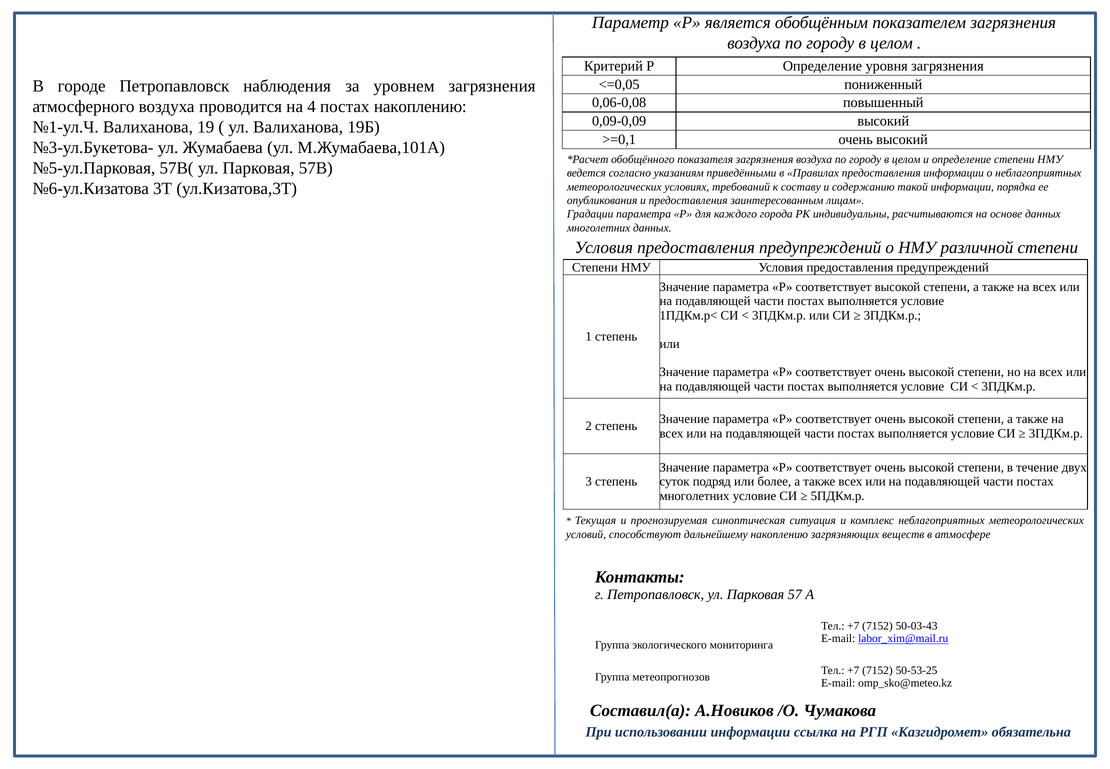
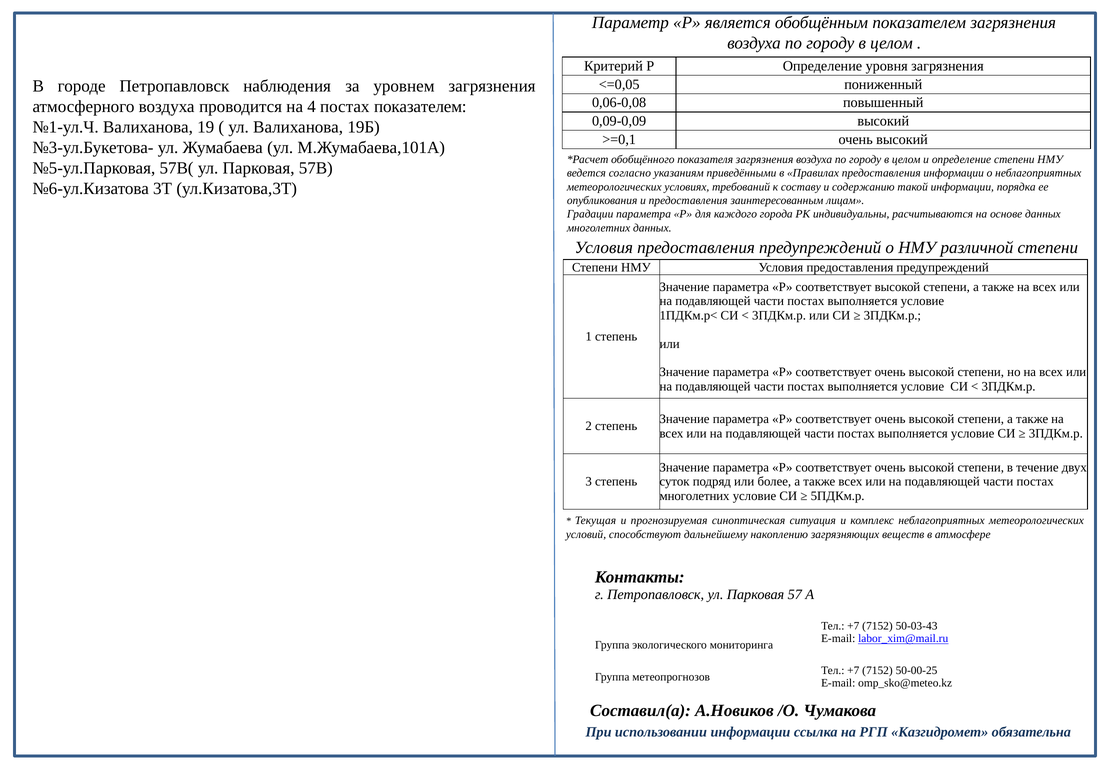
постах накоплению: накоплению -> показателем
50-53-25: 50-53-25 -> 50-00-25
